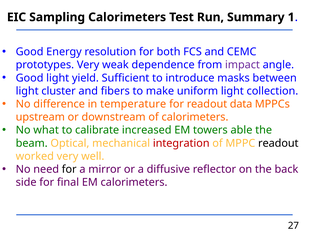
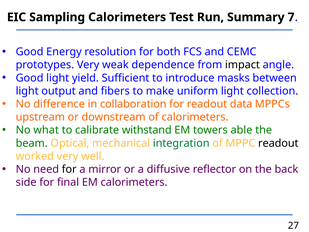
1: 1 -> 7
impact colour: purple -> black
cluster: cluster -> output
temperature: temperature -> collaboration
increased: increased -> withstand
integration colour: red -> green
